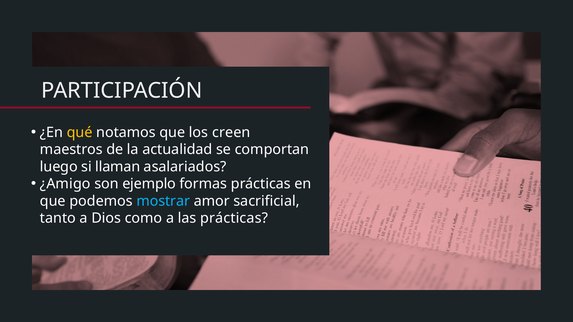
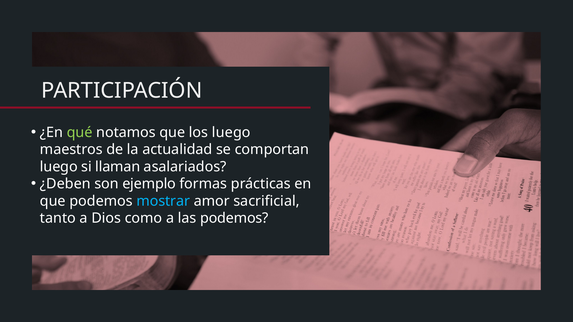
qué colour: yellow -> light green
los creen: creen -> luego
¿Amigo: ¿Amigo -> ¿Deben
las prácticas: prácticas -> podemos
